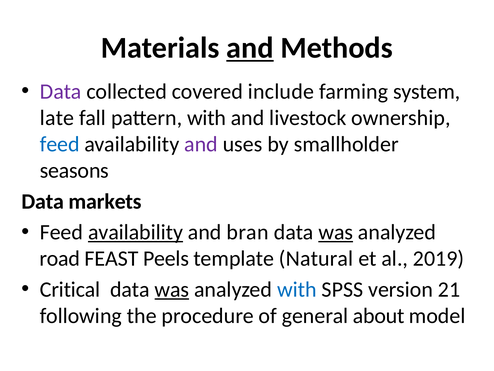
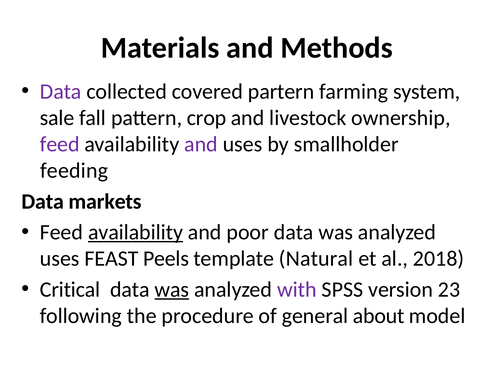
and at (250, 48) underline: present -> none
include: include -> partern
late: late -> sale
pattern with: with -> crop
feed at (60, 144) colour: blue -> purple
seasons: seasons -> feeding
bran: bran -> poor
was at (336, 232) underline: present -> none
road at (60, 258): road -> uses
2019: 2019 -> 2018
with at (297, 289) colour: blue -> purple
21: 21 -> 23
